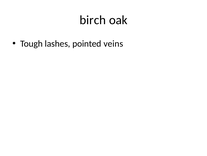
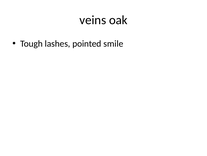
birch: birch -> veins
veins: veins -> smile
